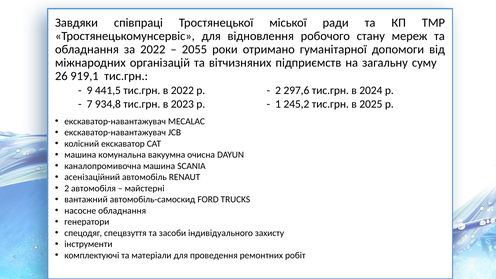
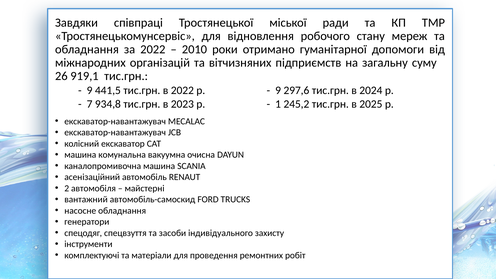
2055: 2055 -> 2010
2 at (278, 91): 2 -> 9
